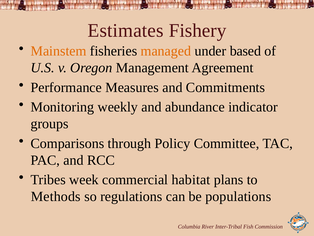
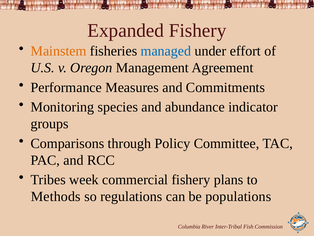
Estimates: Estimates -> Expanded
managed colour: orange -> blue
based: based -> effort
weekly: weekly -> species
commercial habitat: habitat -> fishery
